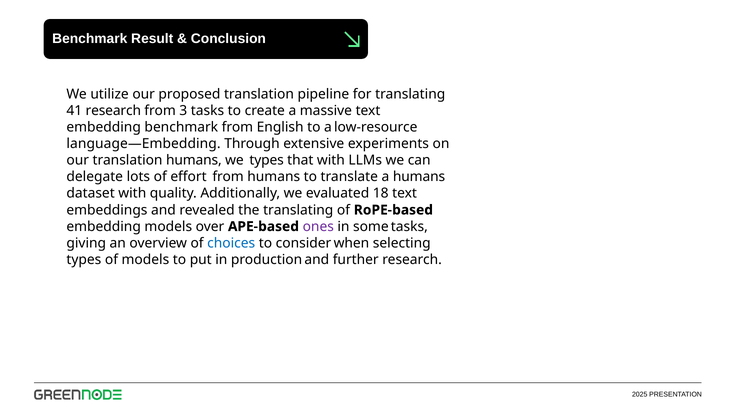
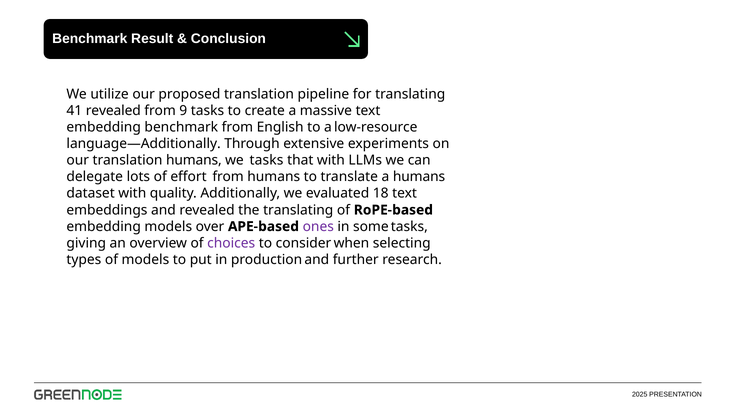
41 research: research -> revealed
3: 3 -> 9
language—Embedding: language—Embedding -> language—Additionally
we types: types -> tasks
choices colour: blue -> purple
